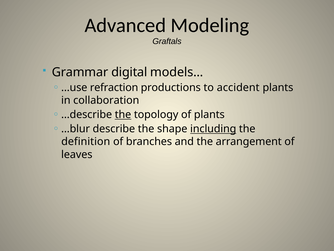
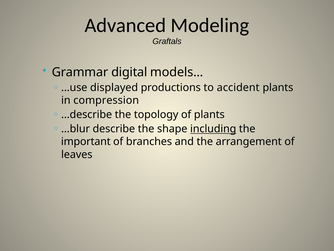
refraction: refraction -> displayed
collaboration: collaboration -> compression
the at (123, 114) underline: present -> none
definition: definition -> important
